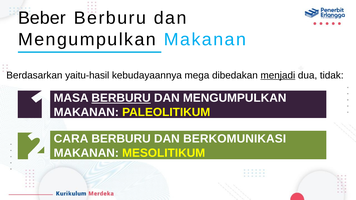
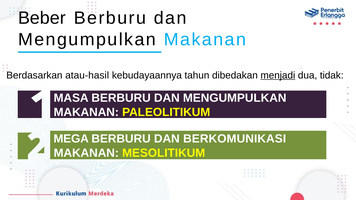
yaitu-hasil: yaitu-hasil -> atau-hasil
mega: mega -> tahun
BERBURU at (121, 98) underline: present -> none
CARA: CARA -> MEGA
